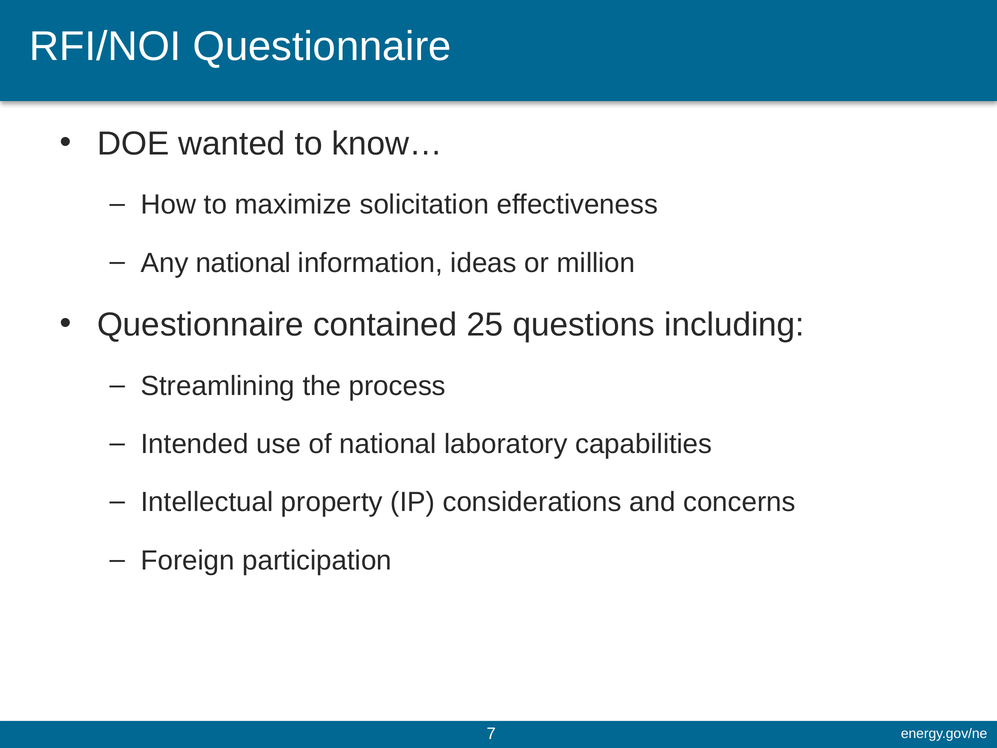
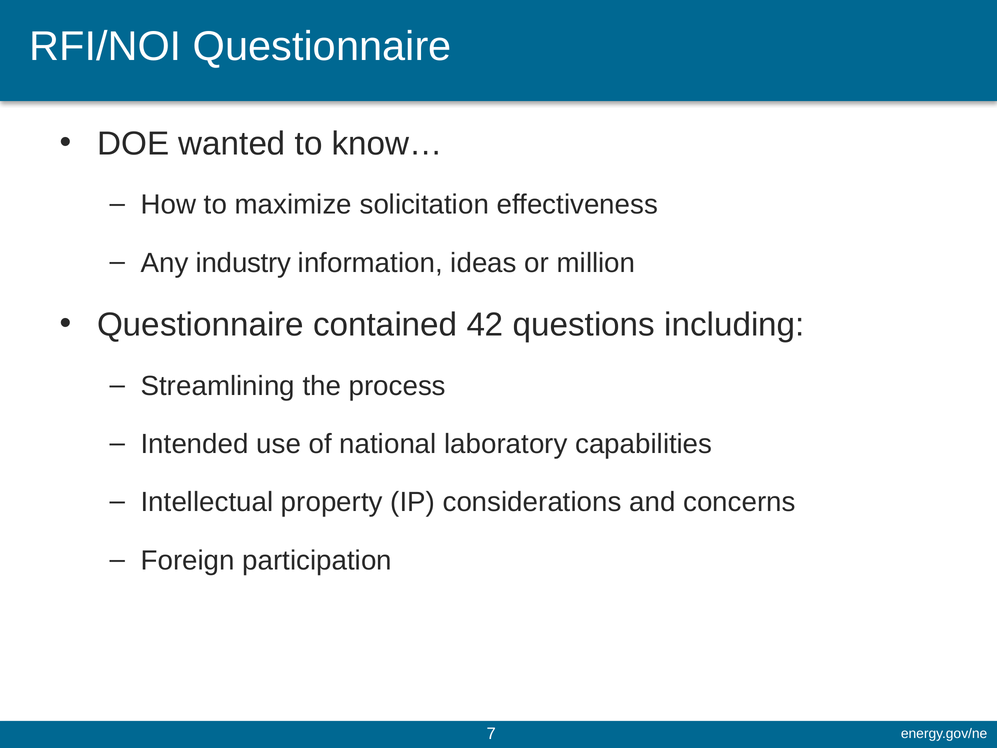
Any national: national -> industry
25: 25 -> 42
